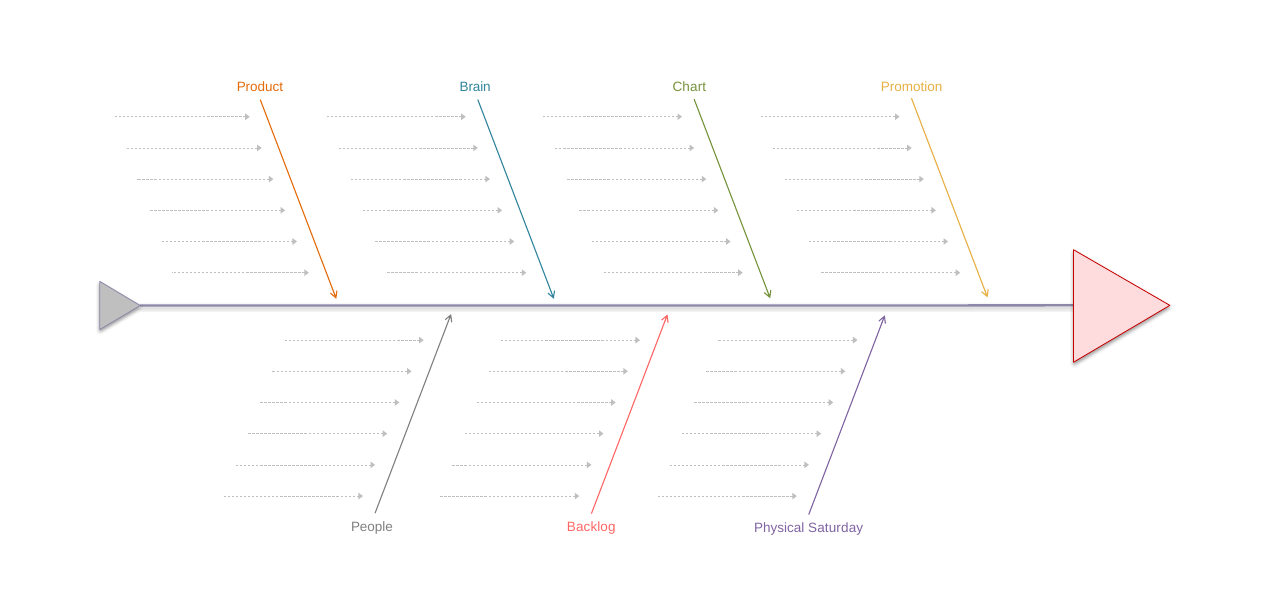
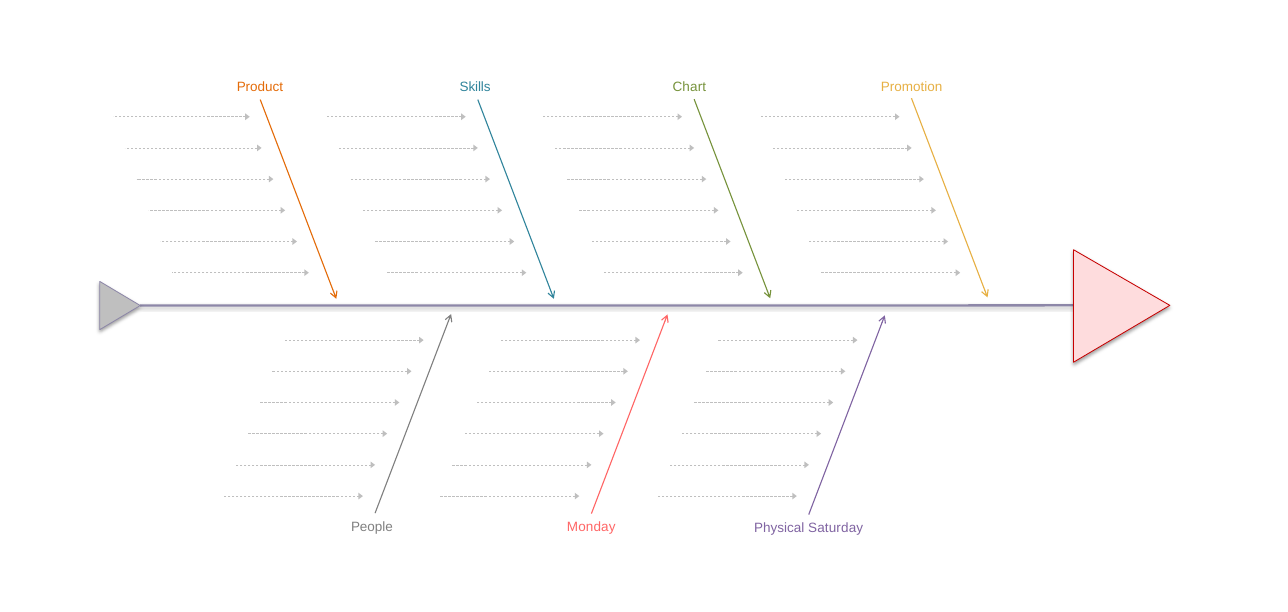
Brain: Brain -> Skills
Backlog: Backlog -> Monday
